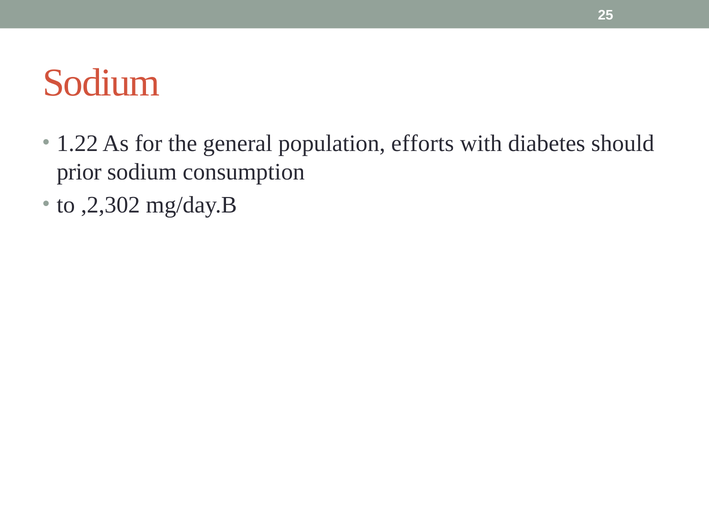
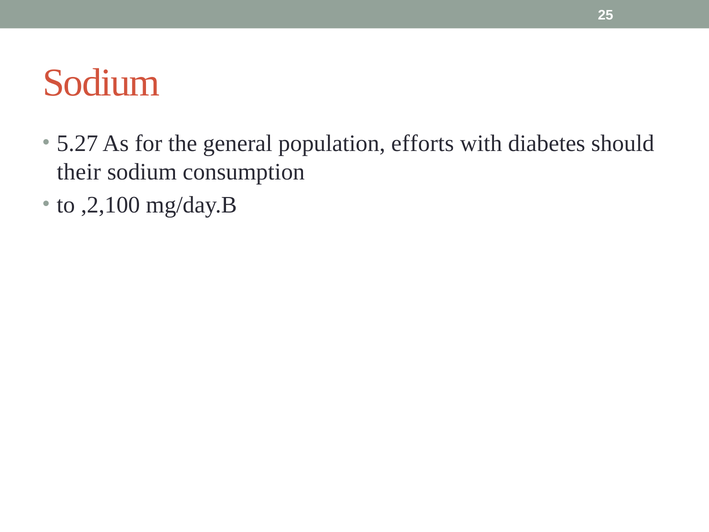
1.22: 1.22 -> 5.27
prior: prior -> their
,2,302: ,2,302 -> ,2,100
